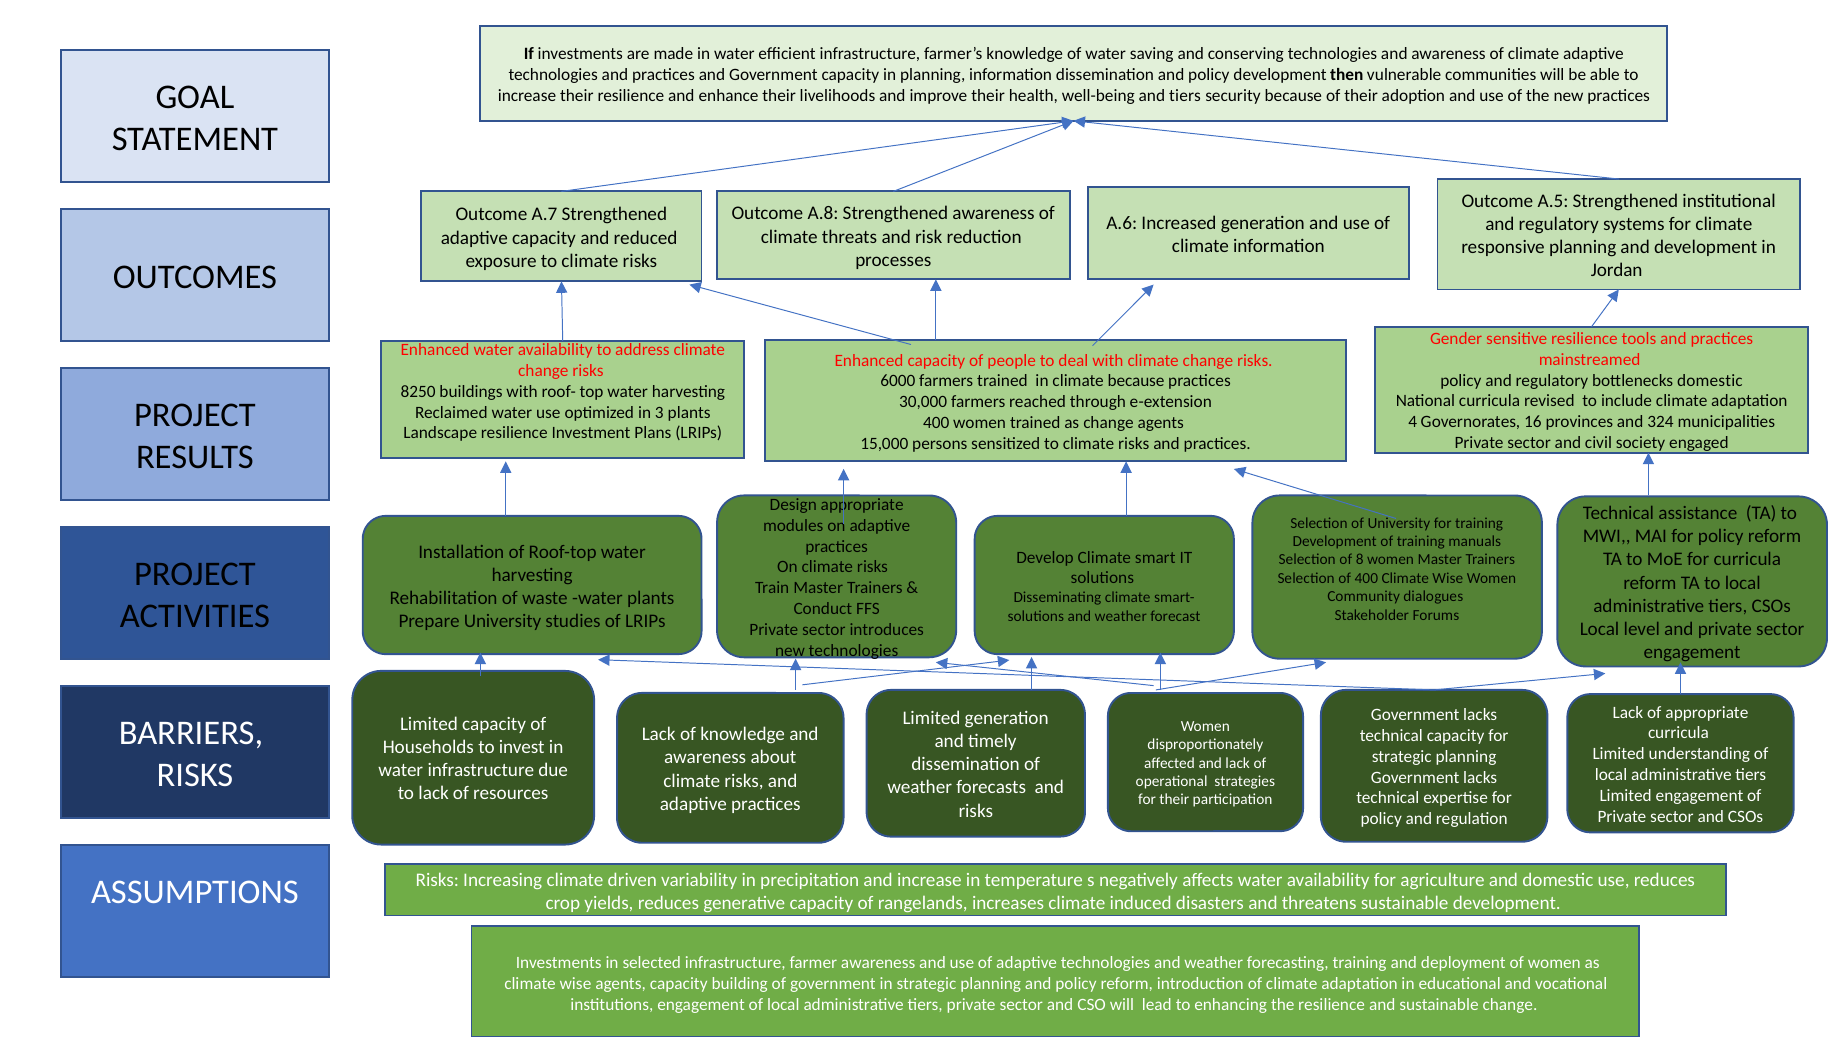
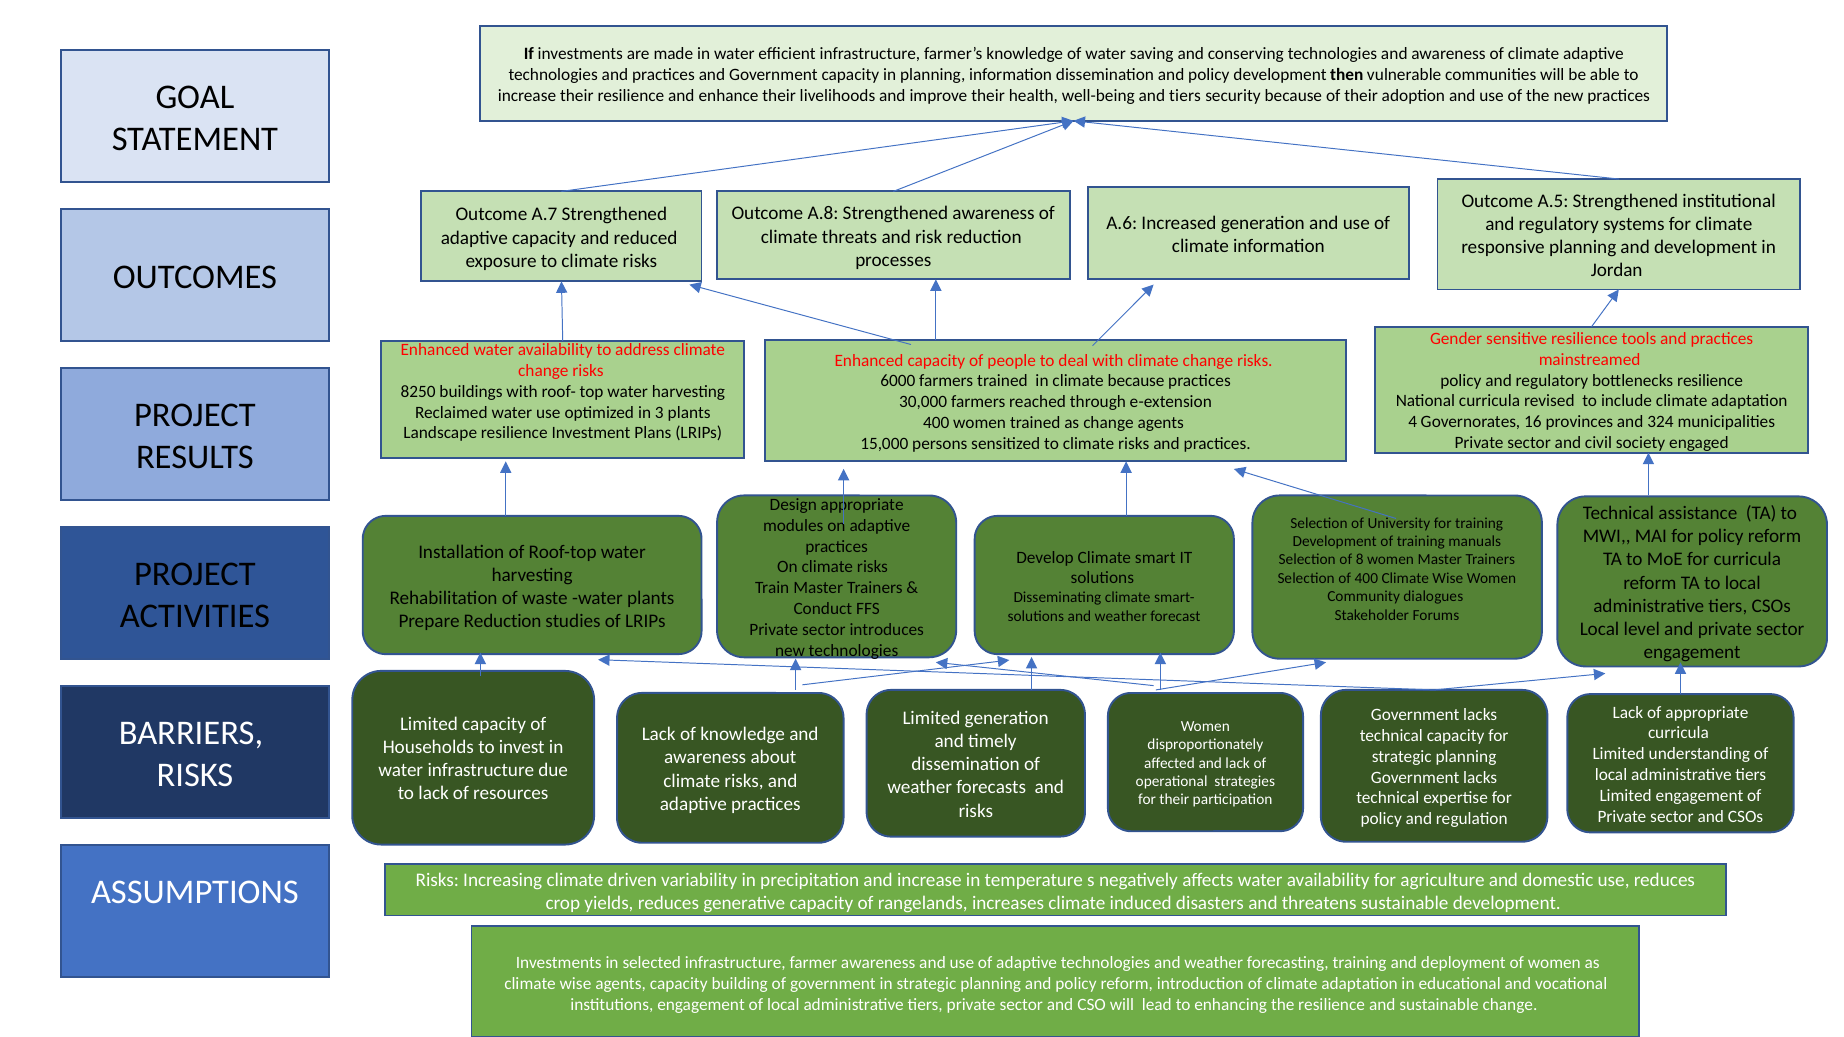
bottlenecks domestic: domestic -> resilience
Prepare University: University -> Reduction
